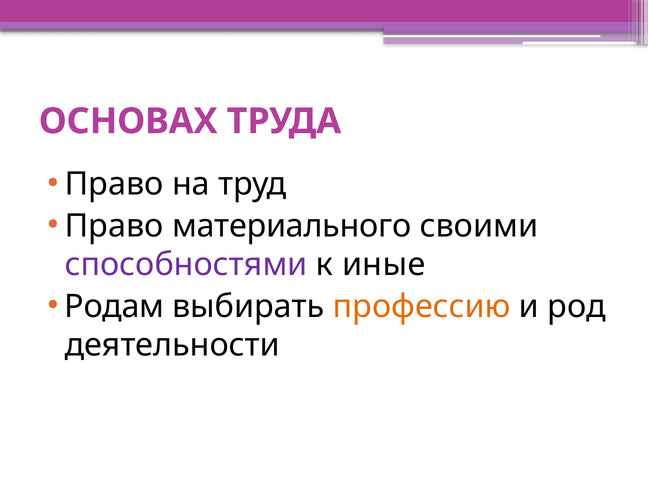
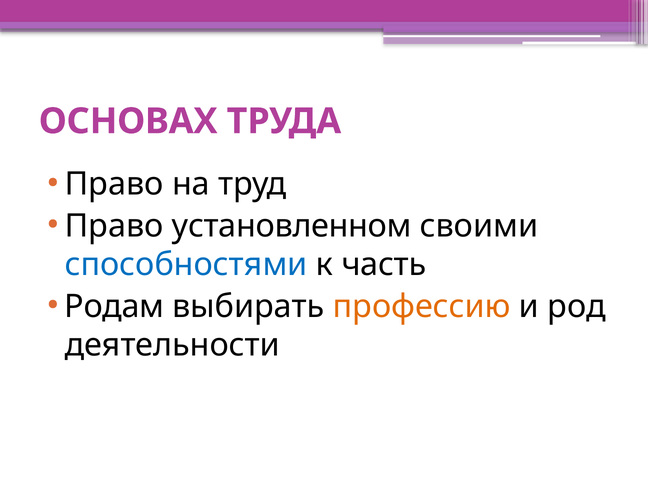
материального: материального -> установленном
способностями colour: purple -> blue
иные: иные -> часть
